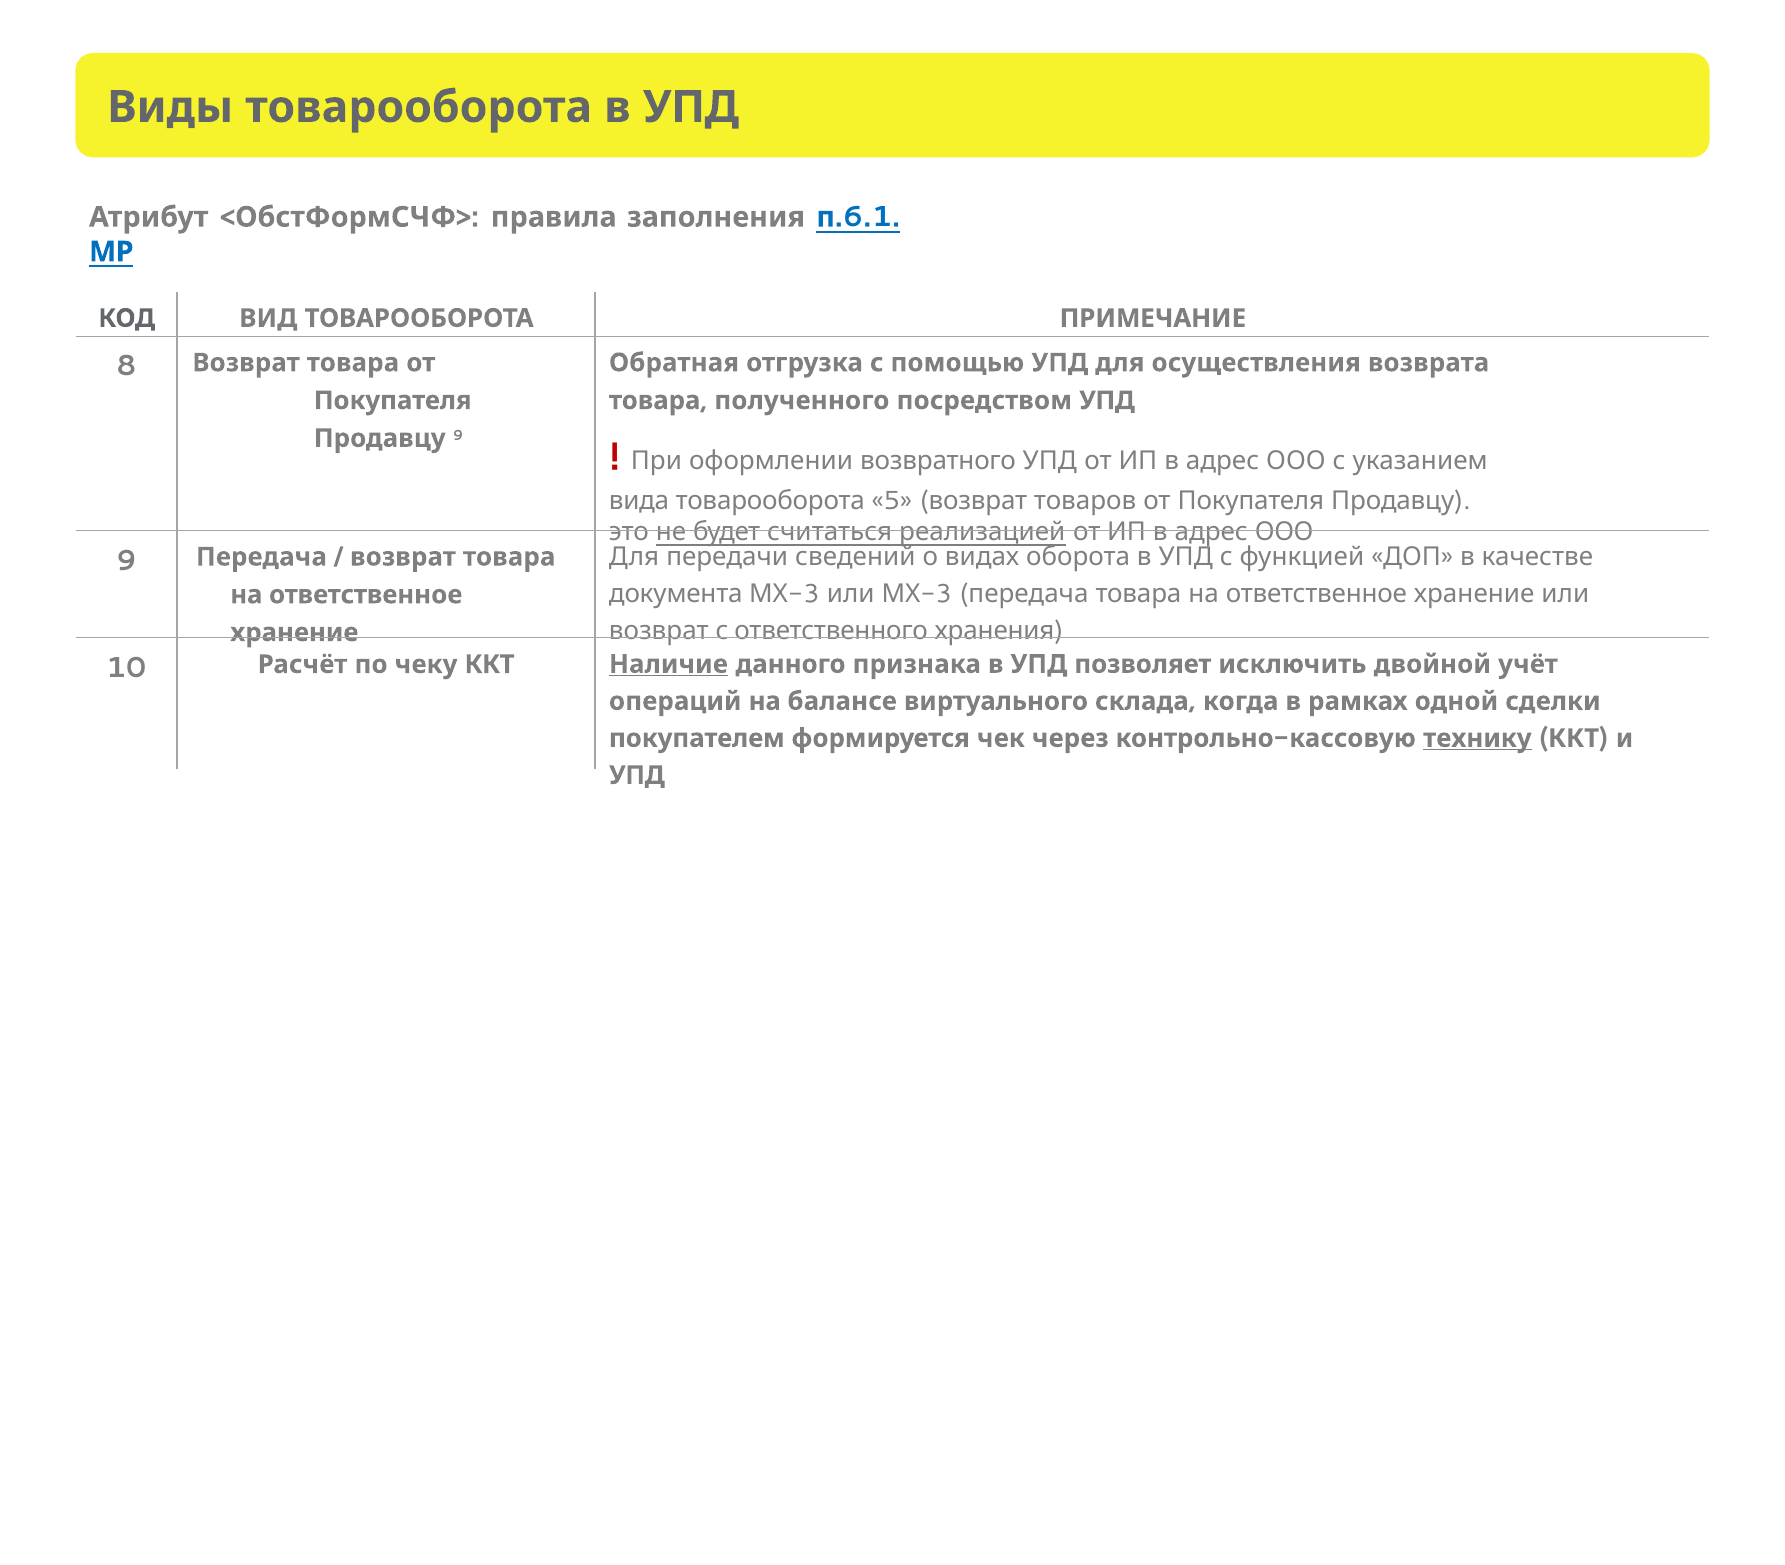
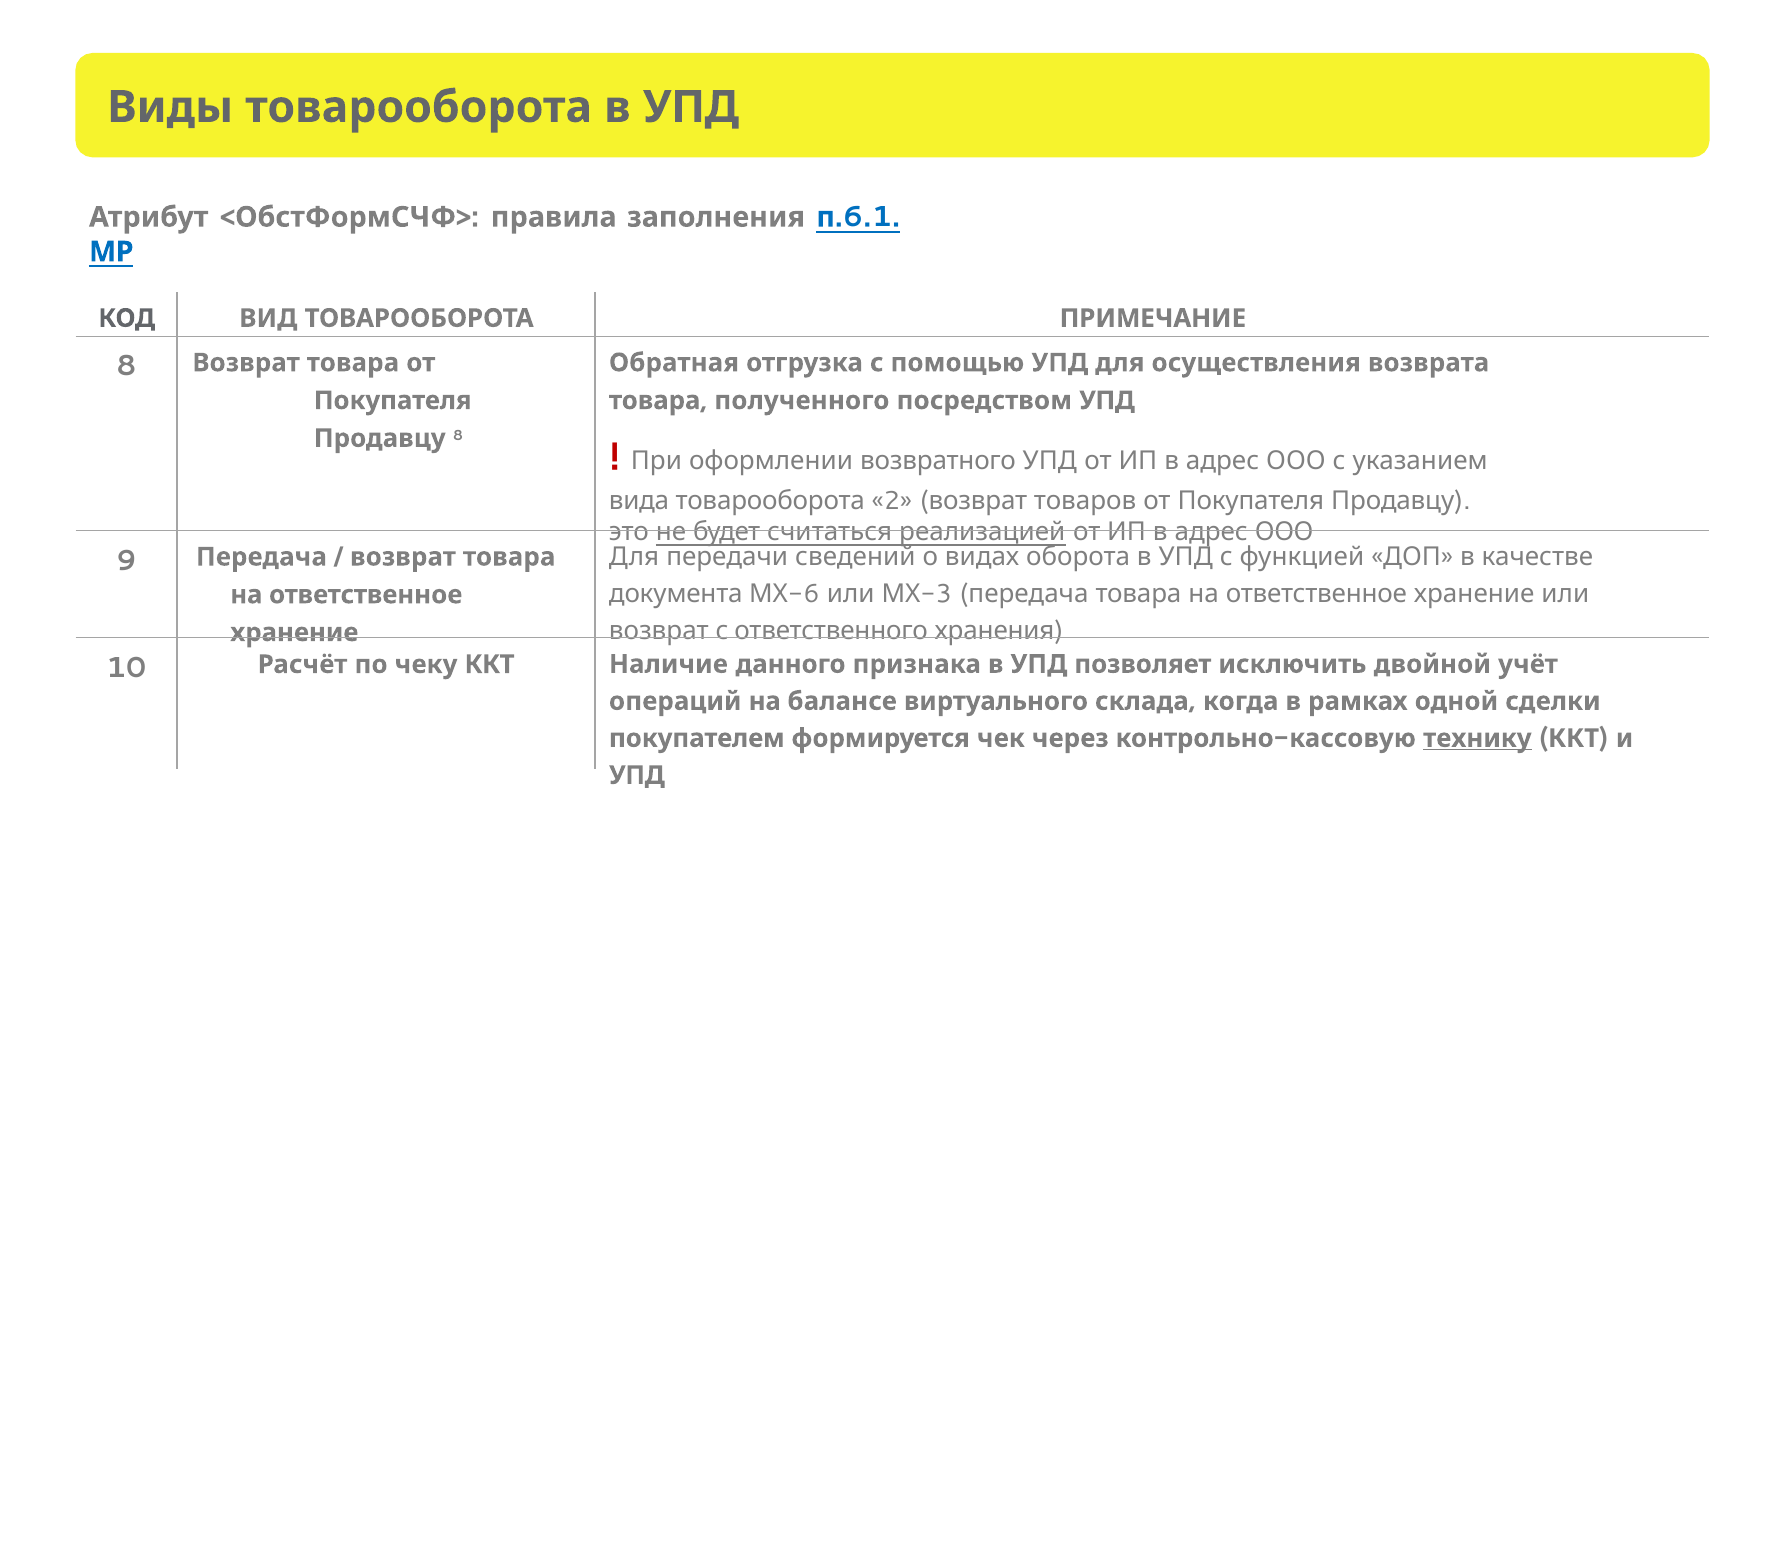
Продавцу 9: 9 -> 8
5: 5 -> 2
3 at (812, 594): 3 -> 6
Наличие underline: present -> none
